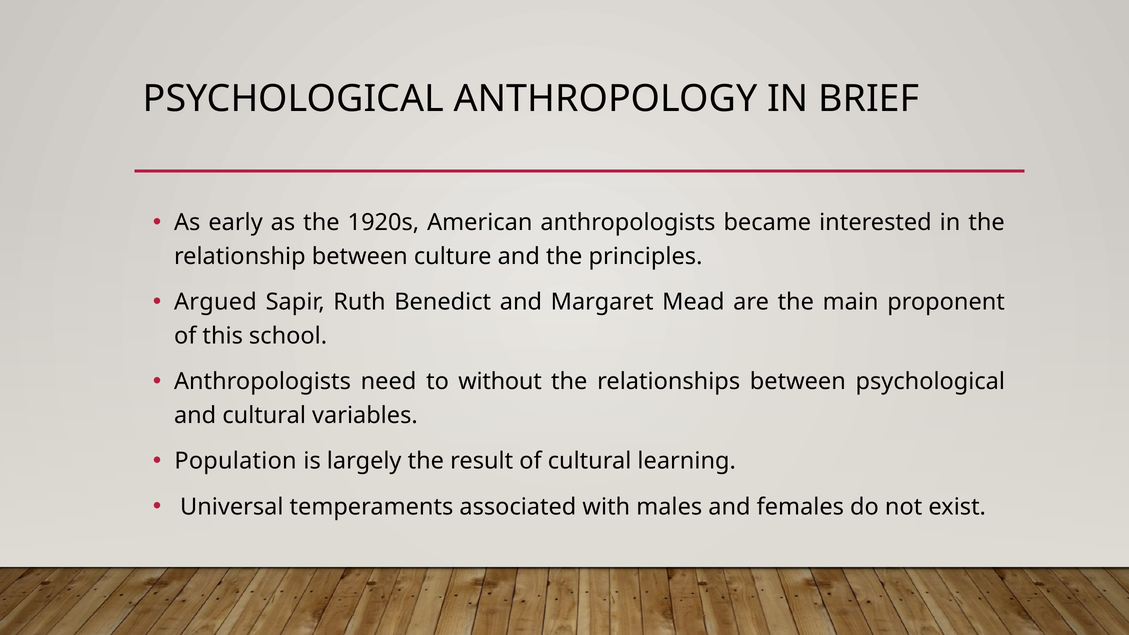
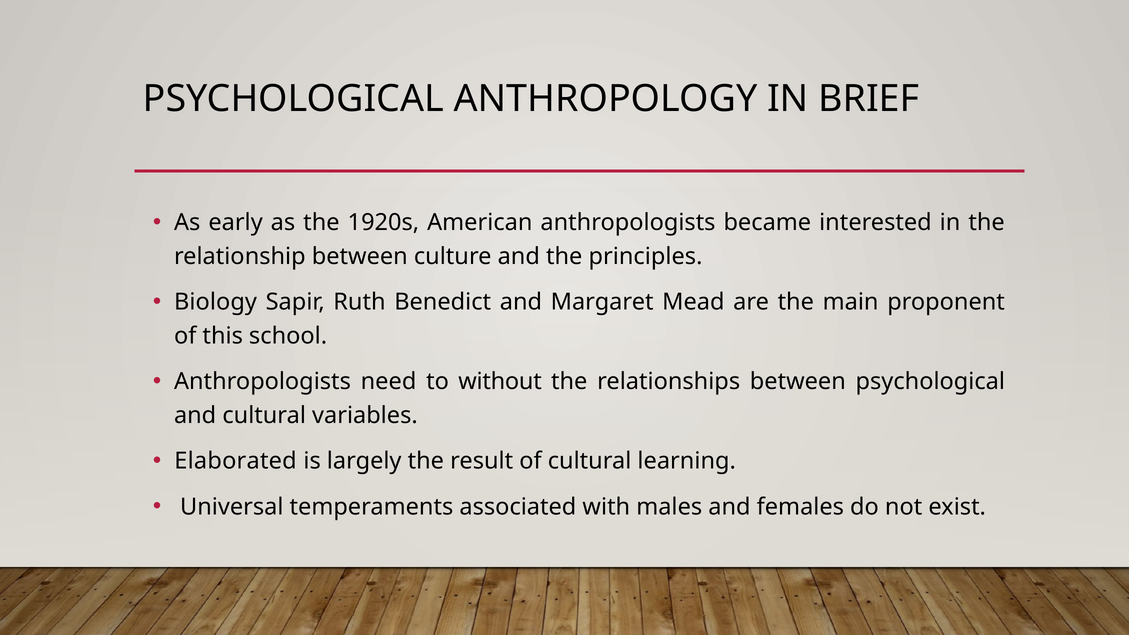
Argued: Argued -> Biology
Population: Population -> Elaborated
